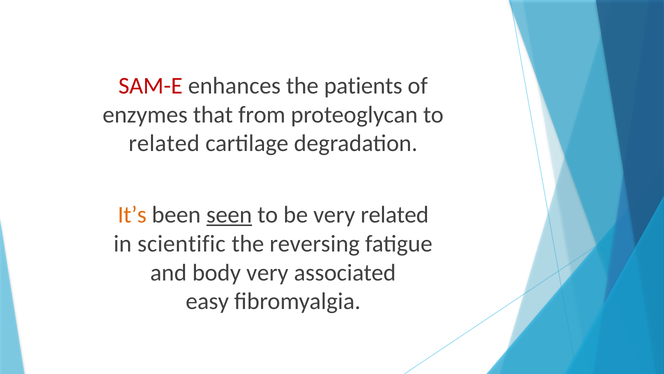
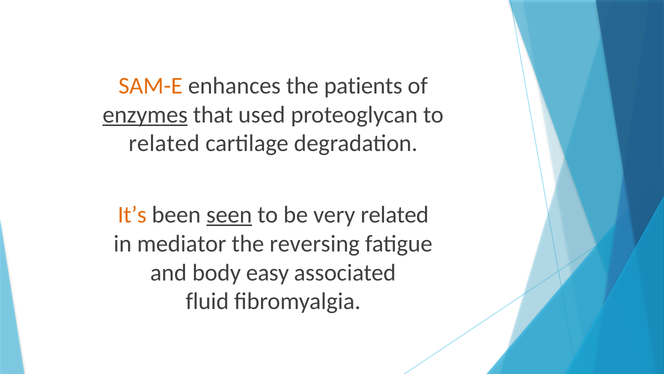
SAM-E colour: red -> orange
enzymes underline: none -> present
from: from -> used
scientific: scientific -> mediator
body very: very -> easy
easy: easy -> fluid
